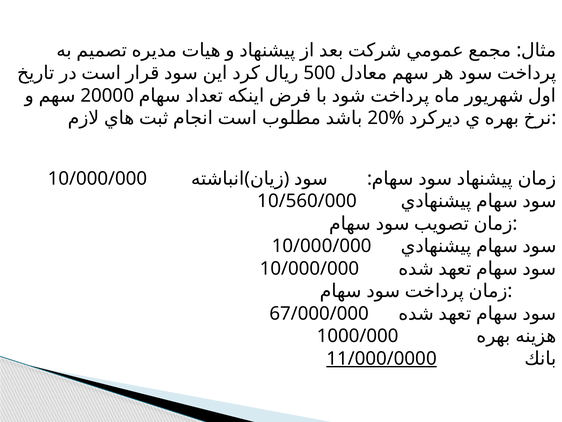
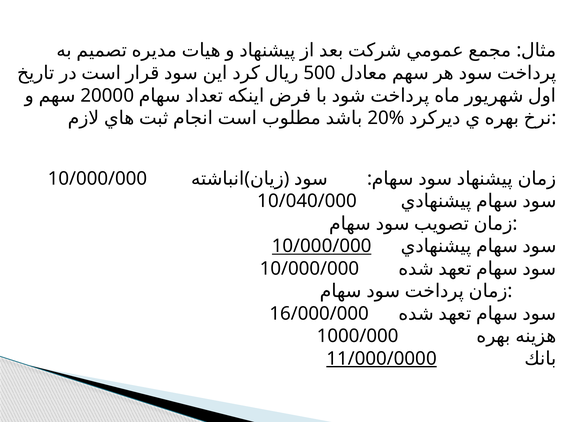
10/560/000: 10/560/000 -> 10/040/000
10/000/000 at (322, 246) underline: none -> present
67/000/000: 67/000/000 -> 16/000/000
